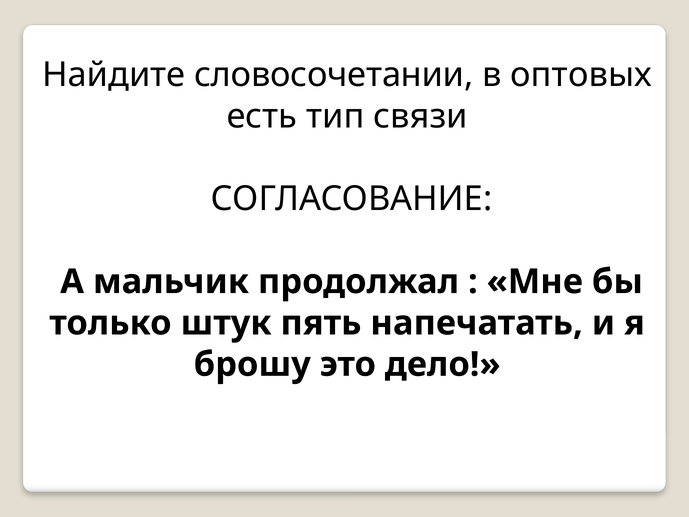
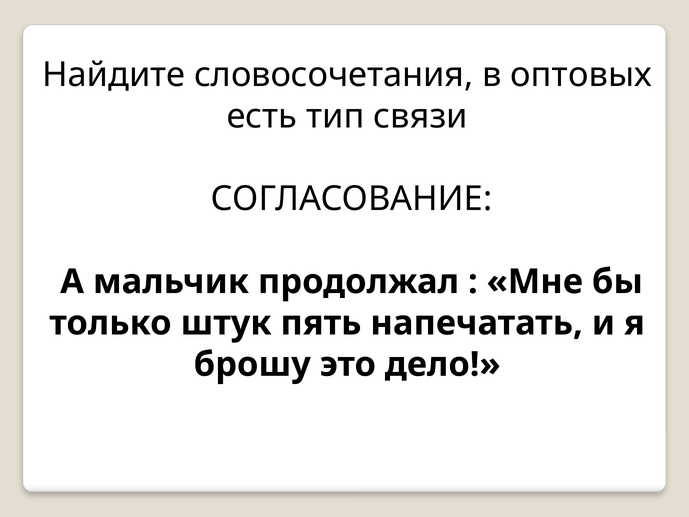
словосочетании: словосочетании -> словосочетания
